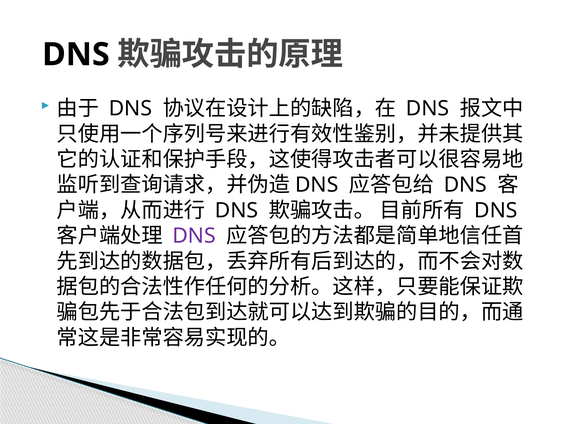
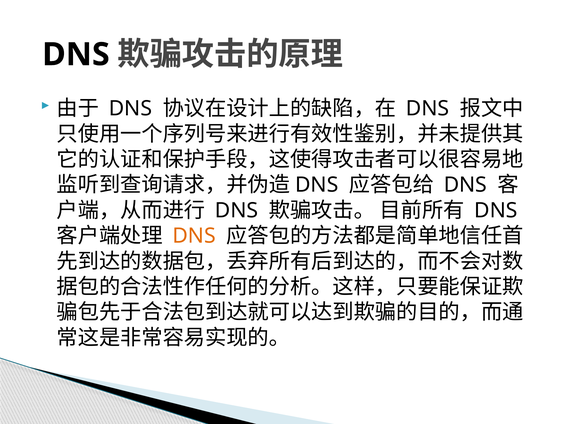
DNS at (194, 236) colour: purple -> orange
